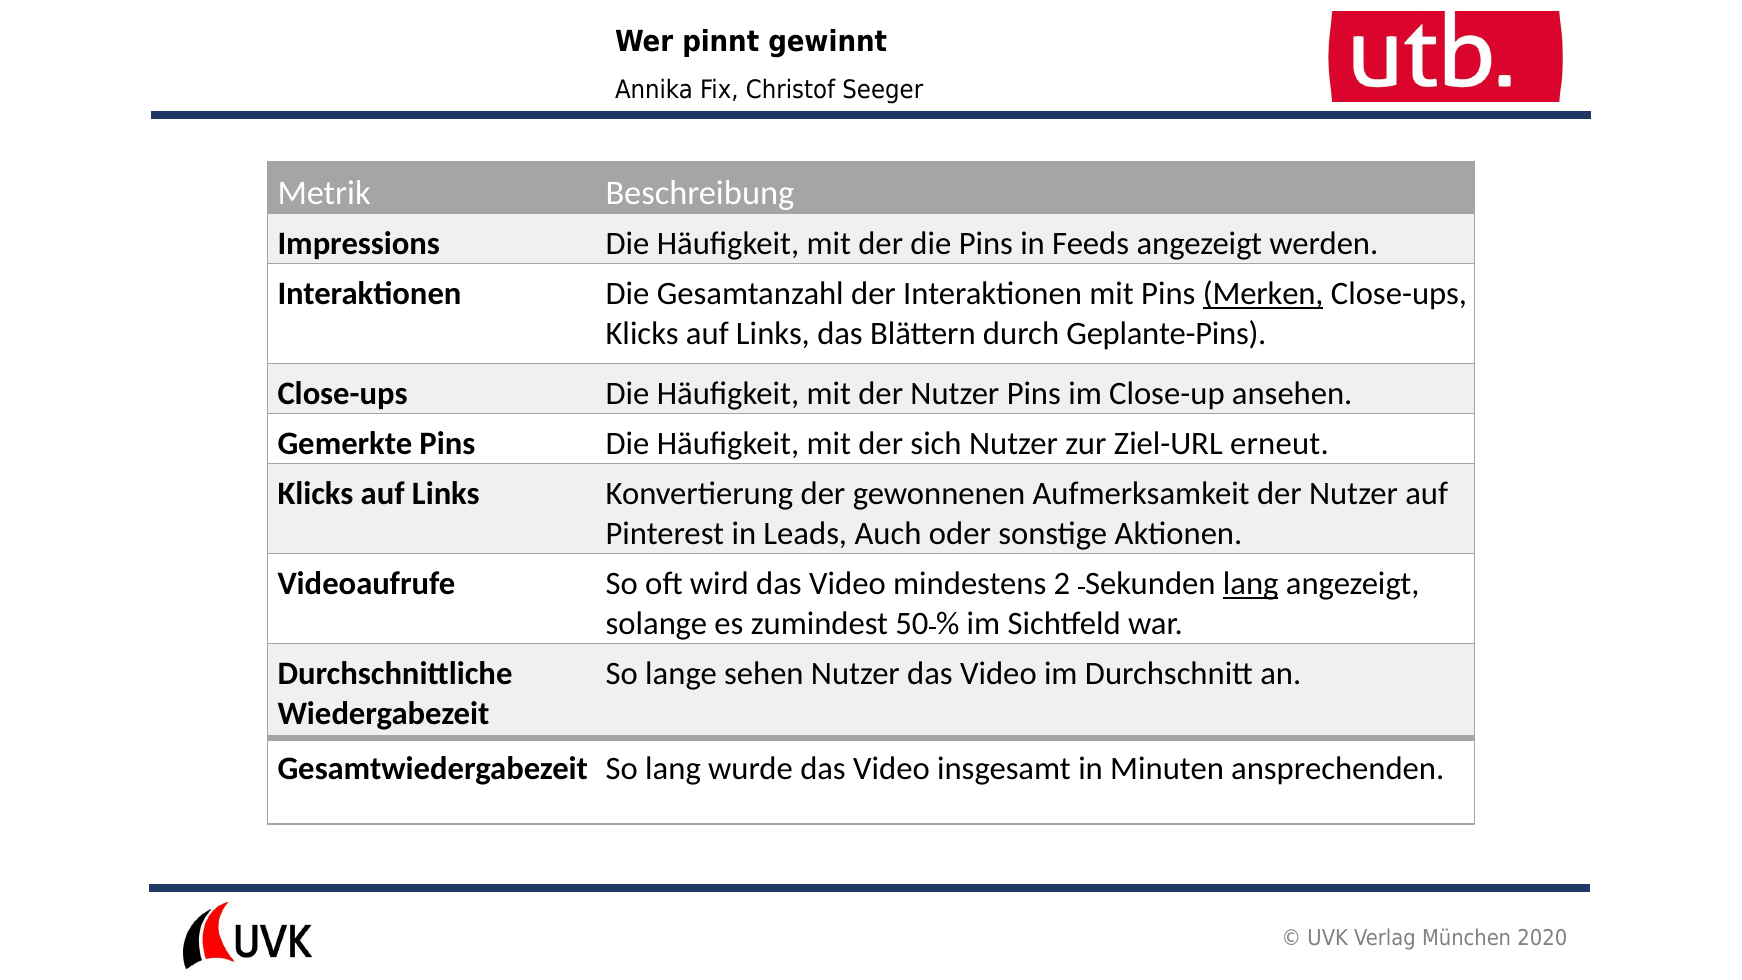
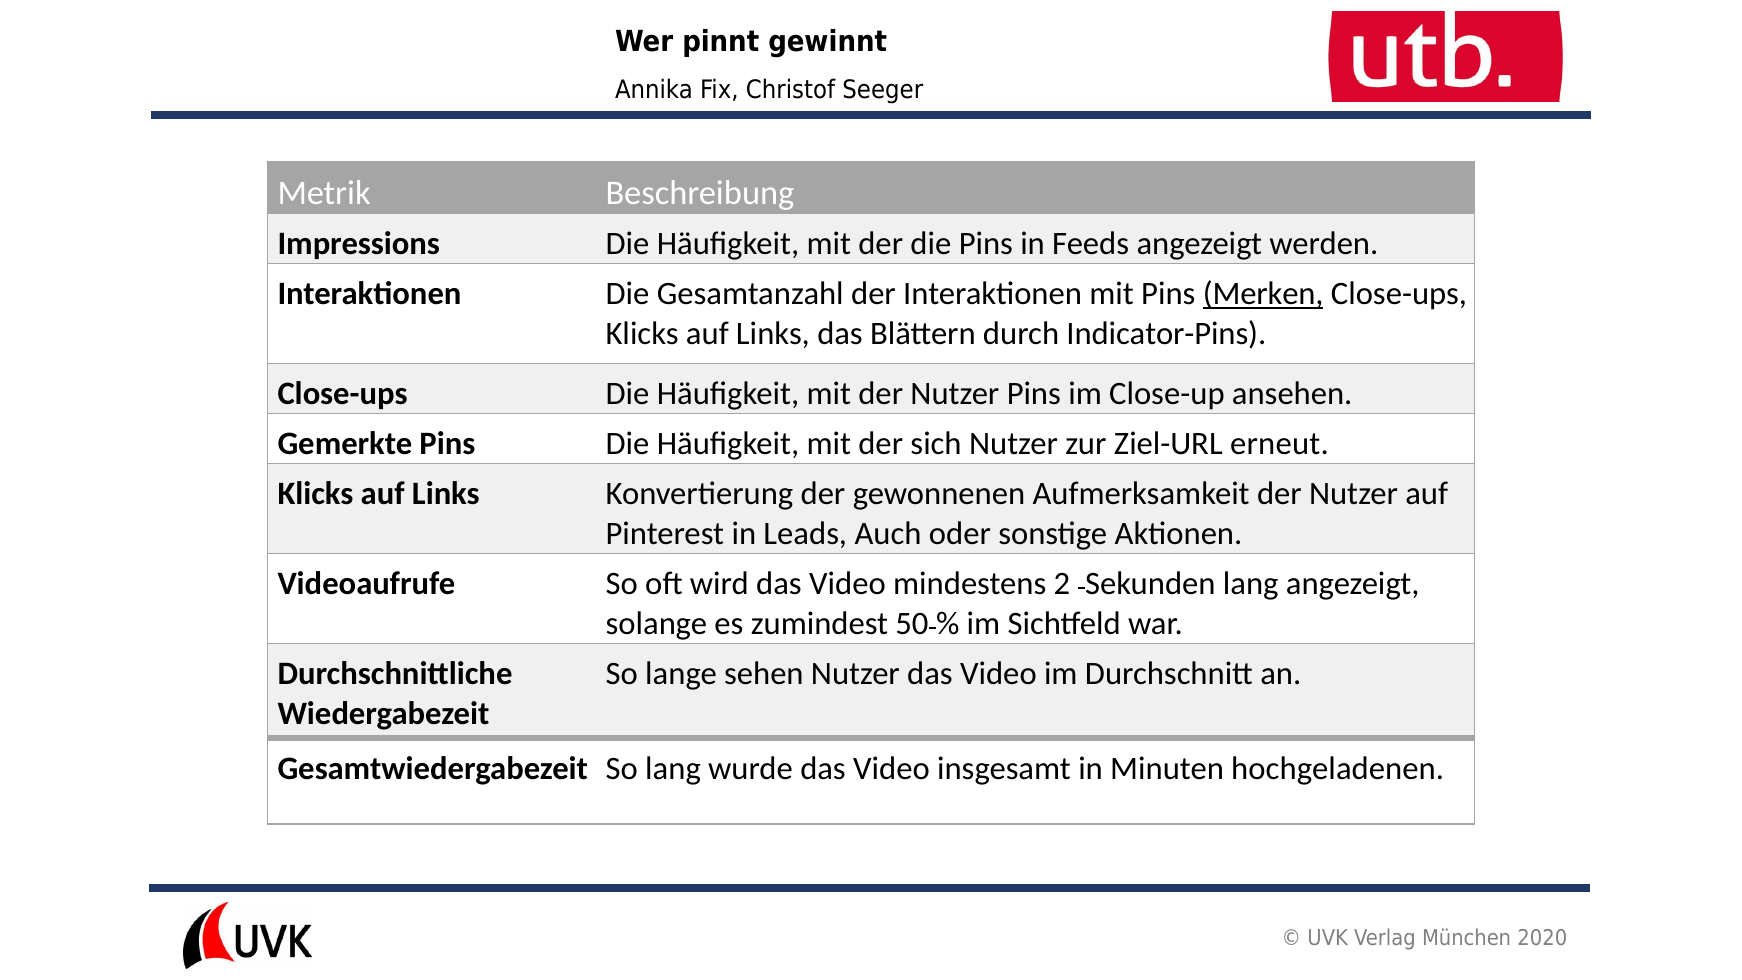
Geplante-Pins: Geplante-Pins -> Indicator-Pins
lang at (1251, 584) underline: present -> none
ansprechenden: ansprechenden -> hochgeladenen
